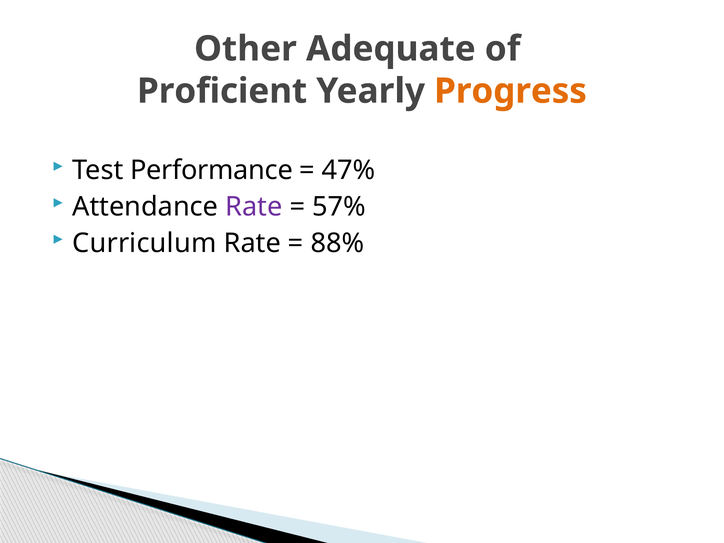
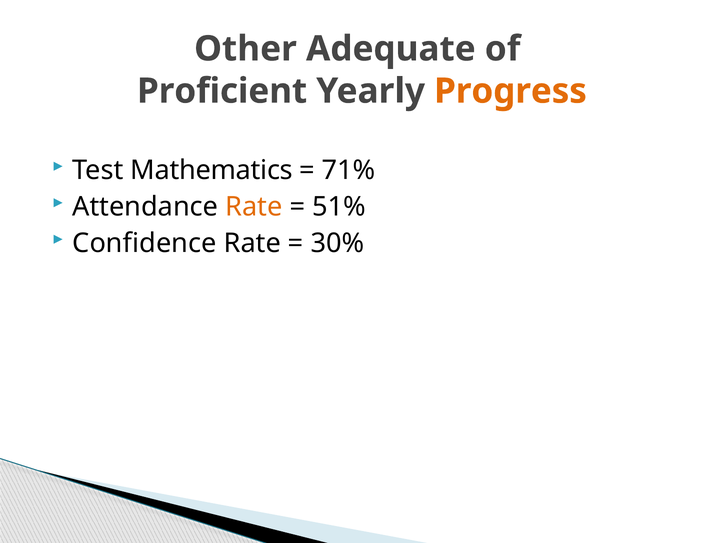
Performance: Performance -> Mathematics
47%: 47% -> 71%
Rate at (254, 207) colour: purple -> orange
57%: 57% -> 51%
Curriculum: Curriculum -> Confidence
88%: 88% -> 30%
